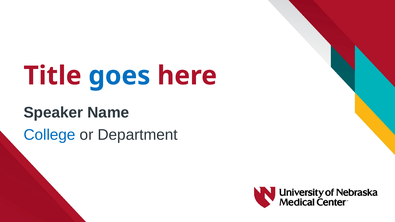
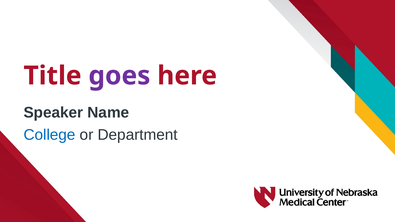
goes colour: blue -> purple
